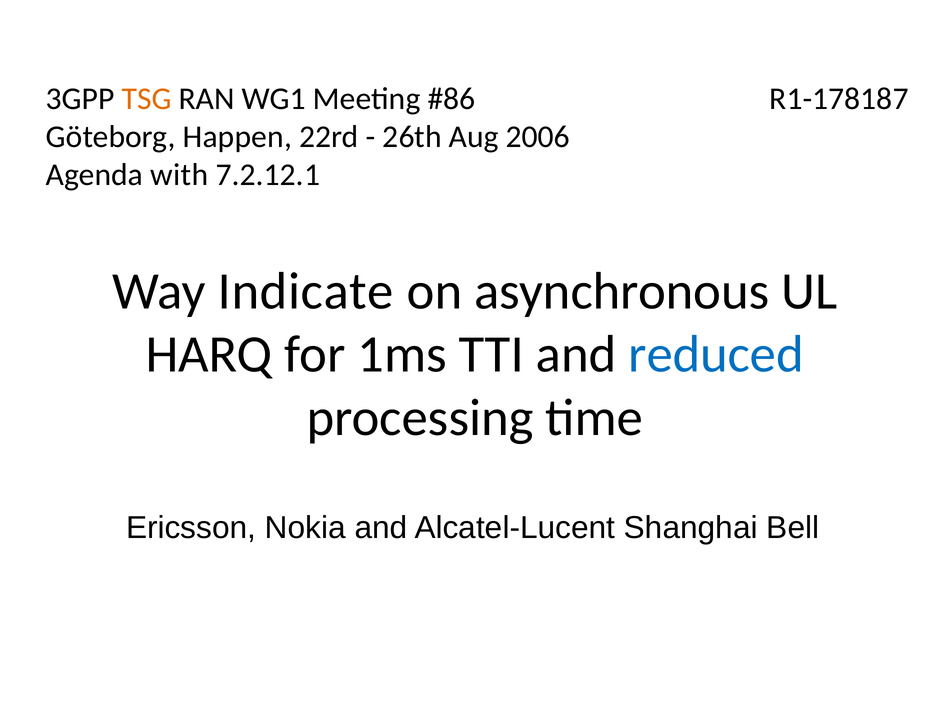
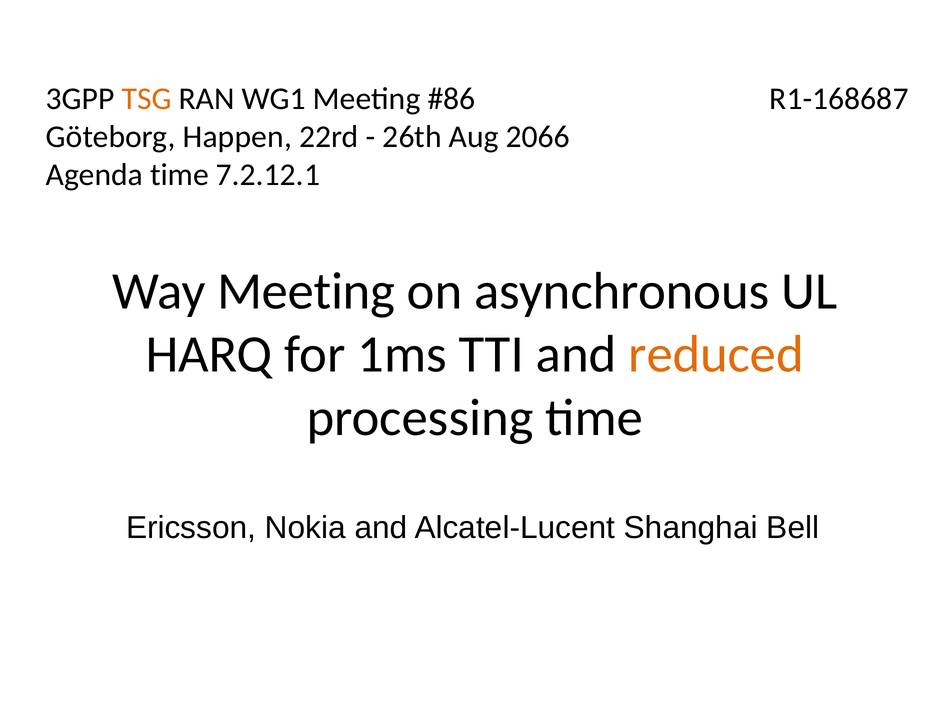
R1-178187: R1-178187 -> R1-168687
2006: 2006 -> 2066
Agenda with: with -> time
Way Indicate: Indicate -> Meeting
reduced colour: blue -> orange
